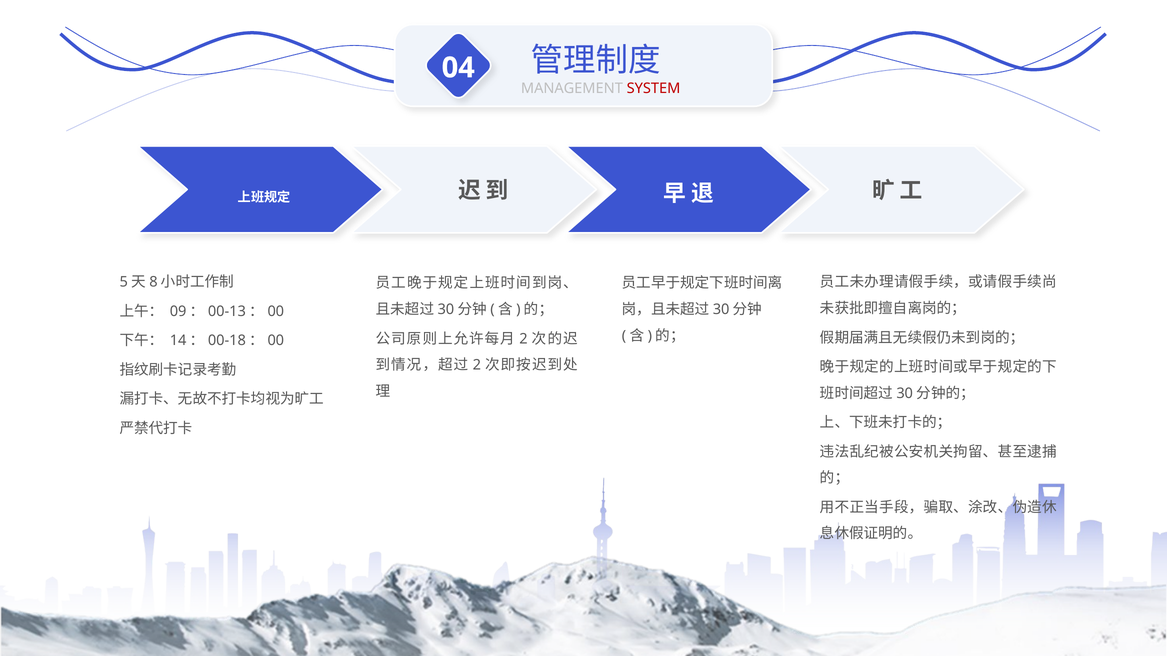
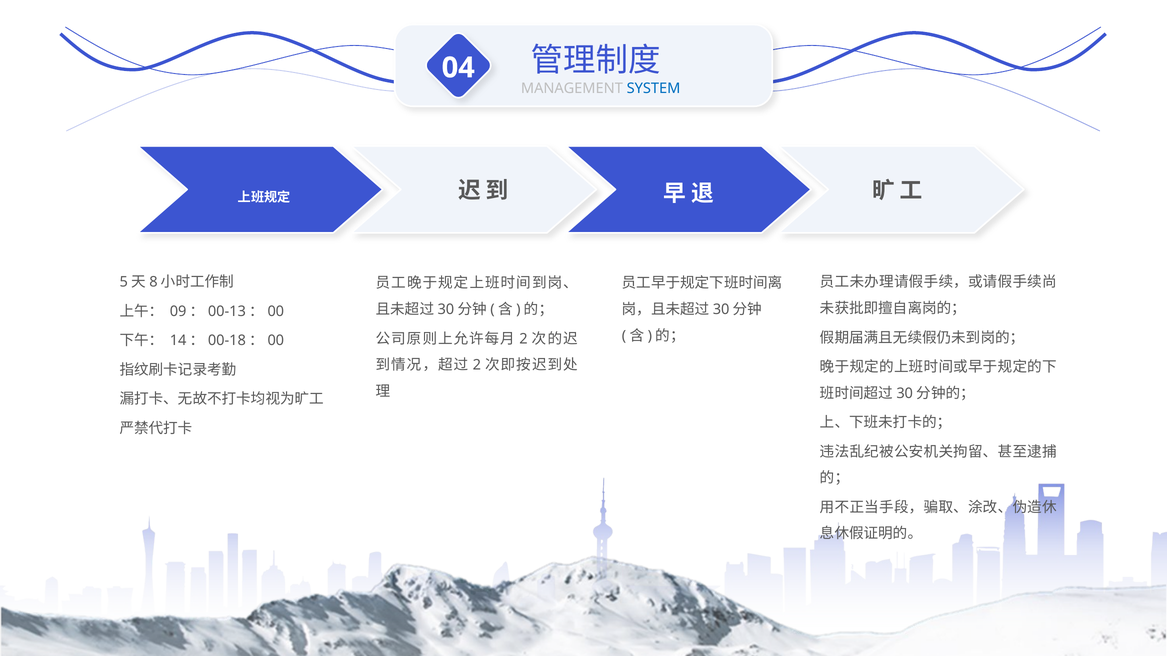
SYSTEM colour: red -> blue
